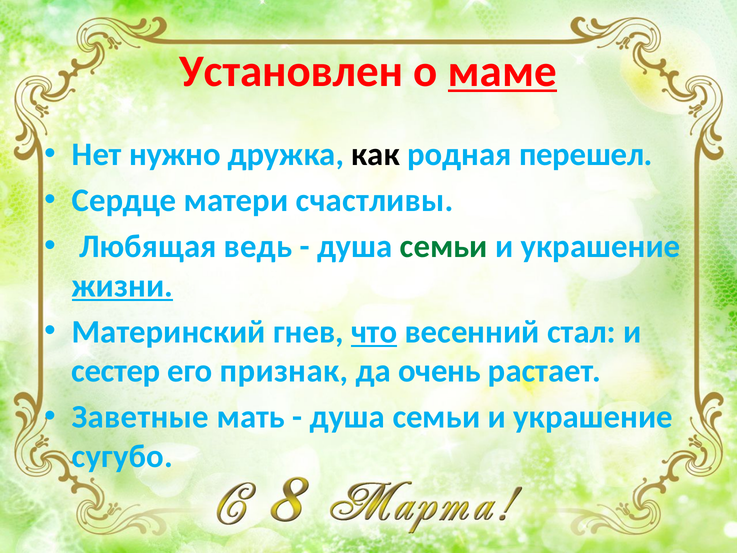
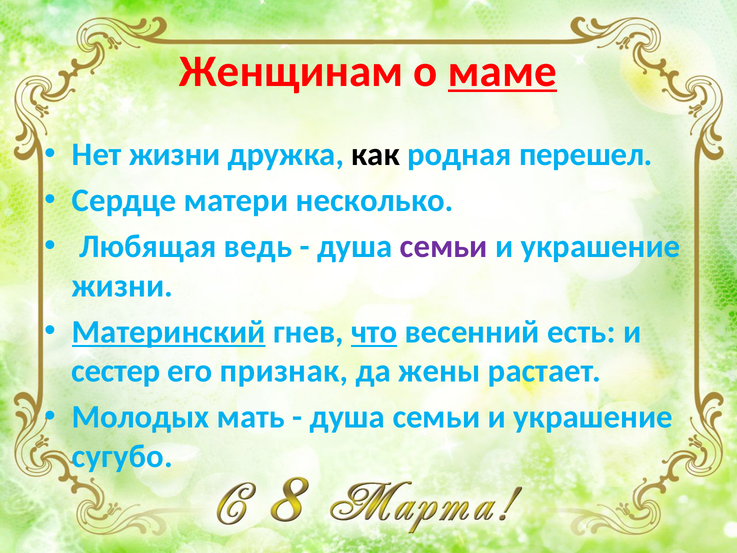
Установлен: Установлен -> Женщинам
Нет нужно: нужно -> жизни
счастливы: счастливы -> несколько
семьи at (444, 246) colour: green -> purple
жизни at (122, 286) underline: present -> none
Материнский underline: none -> present
стал: стал -> есть
очень: очень -> жены
Заветные: Заветные -> Молодых
